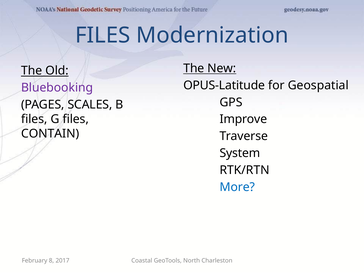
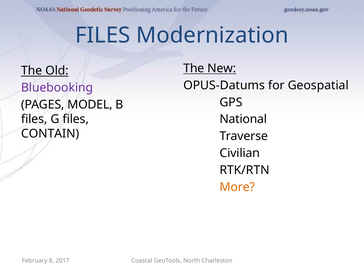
OPUS-Latitude: OPUS-Latitude -> OPUS-Datums
SCALES: SCALES -> MODEL
Improve: Improve -> National
System: System -> Civilian
More colour: blue -> orange
